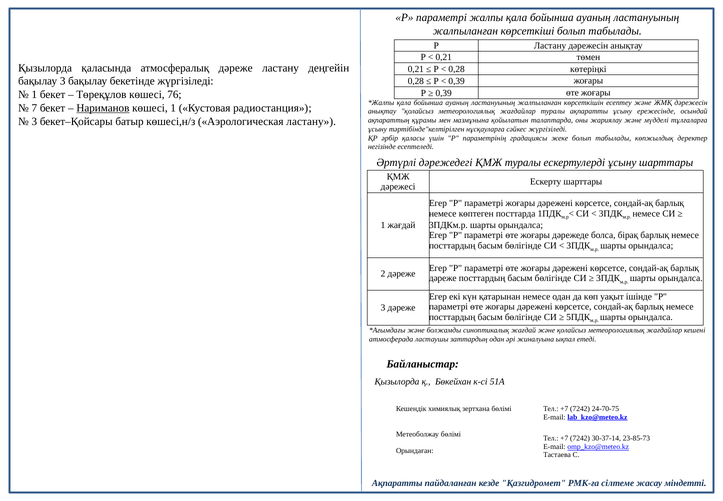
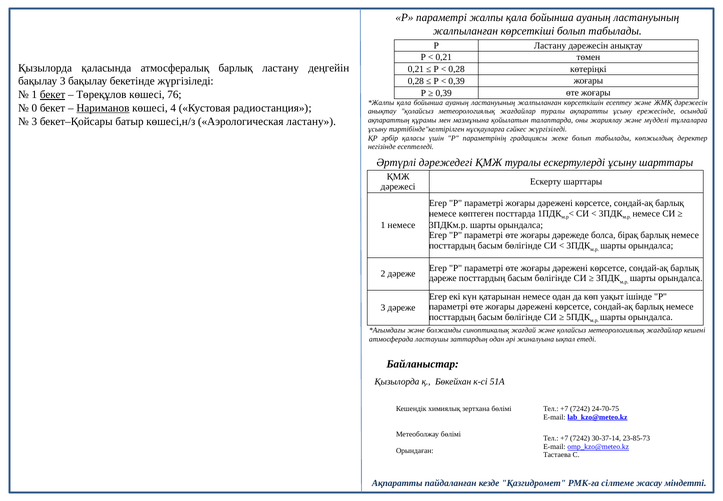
атмосфералық дәреже: дәреже -> барлық
бекет at (53, 95) underline: none -> present
7: 7 -> 0
көшесі 1: 1 -> 4
1 жағдай: жағдай -> немесе
